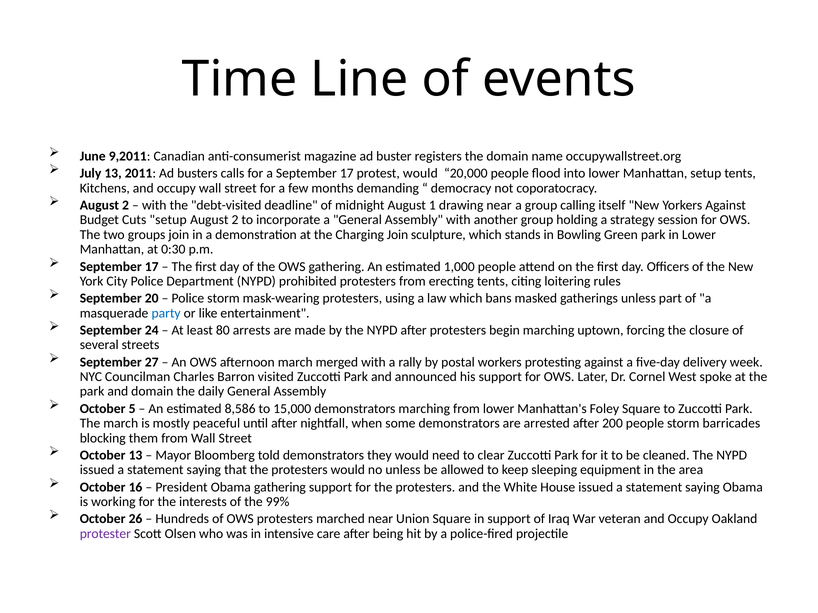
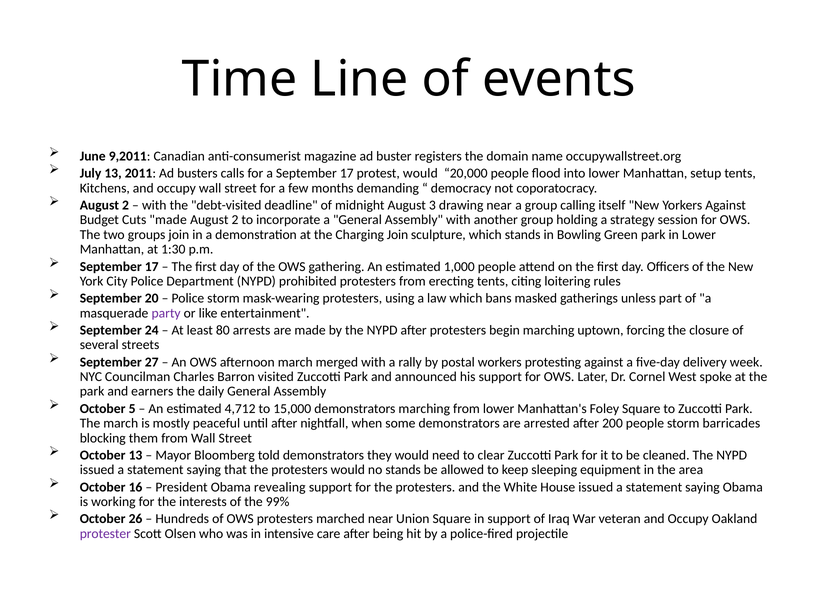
1: 1 -> 3
Cuts setup: setup -> made
0:30: 0:30 -> 1:30
party colour: blue -> purple
and domain: domain -> earners
8,586: 8,586 -> 4,712
no unless: unless -> stands
Obama gathering: gathering -> revealing
